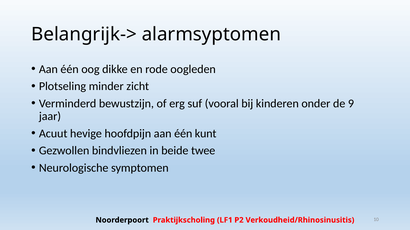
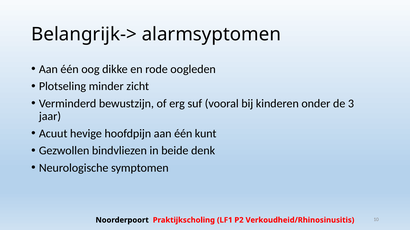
9: 9 -> 3
twee: twee -> denk
